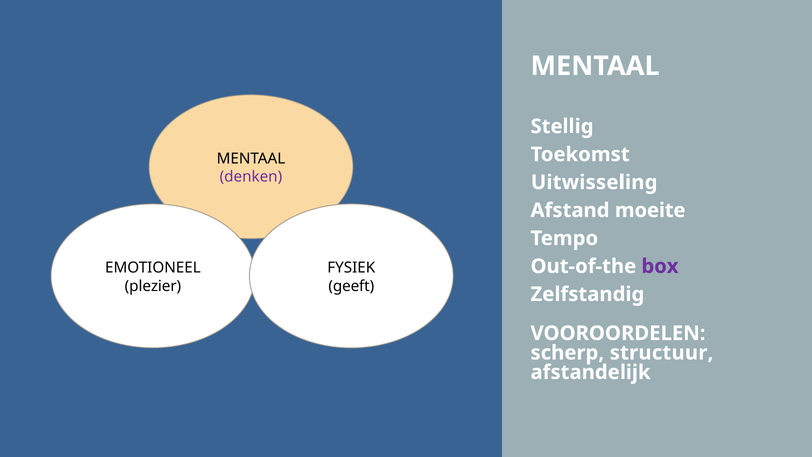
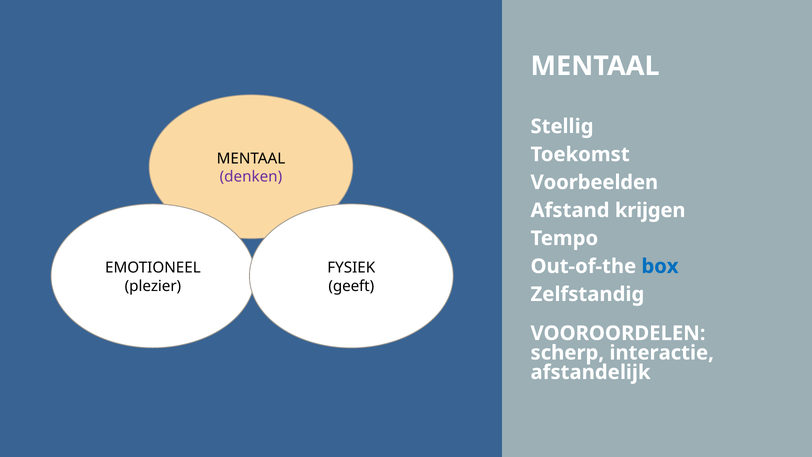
Uitwisseling: Uitwisseling -> Voorbeelden
moeite: moeite -> krijgen
box colour: purple -> blue
structuur: structuur -> interactie
